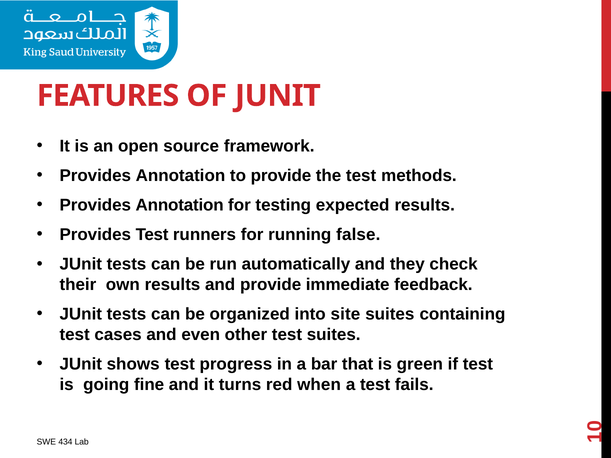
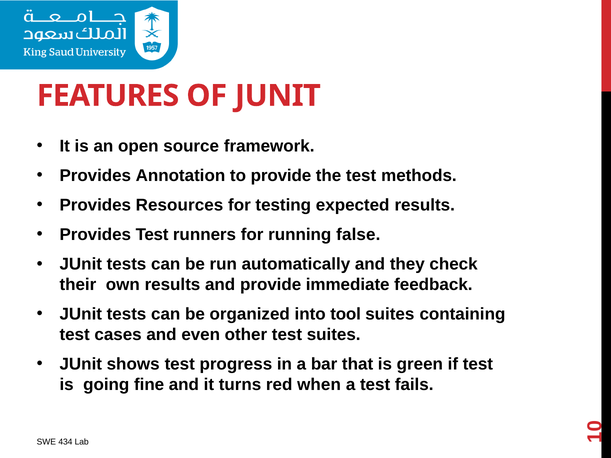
Annotation at (180, 205): Annotation -> Resources
site: site -> tool
